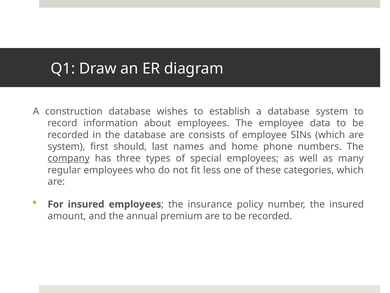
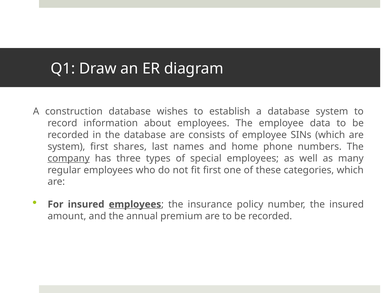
should: should -> shares
fit less: less -> first
employees at (135, 204) underline: none -> present
